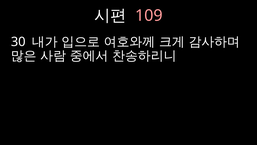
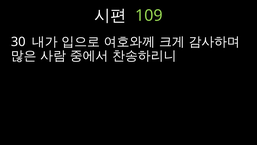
109 colour: pink -> light green
